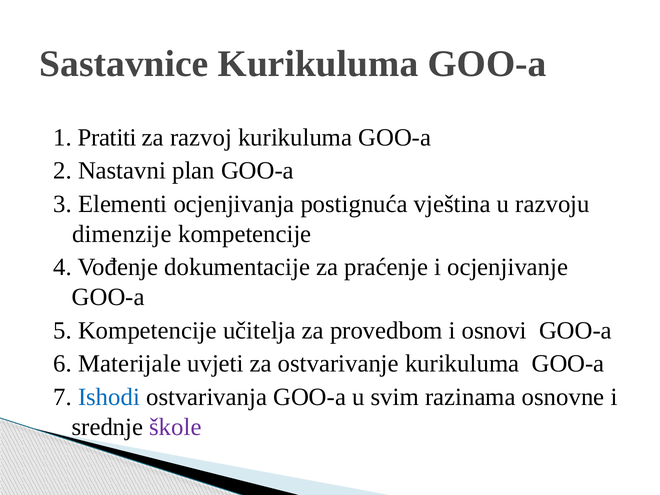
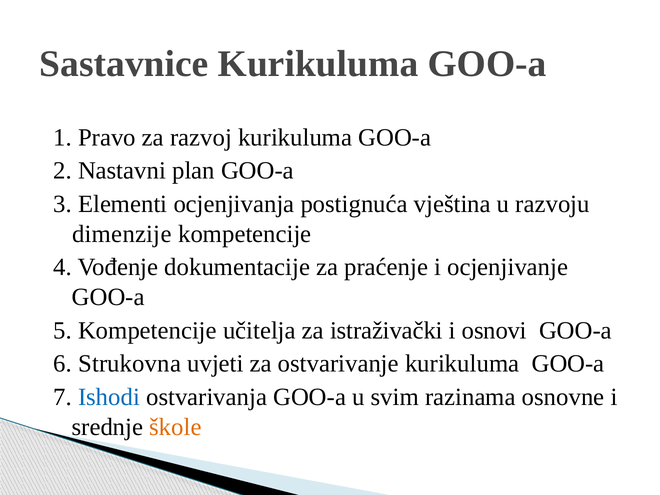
Pratiti: Pratiti -> Pravo
provedbom: provedbom -> istraživački
Materijale: Materijale -> Strukovna
škole colour: purple -> orange
